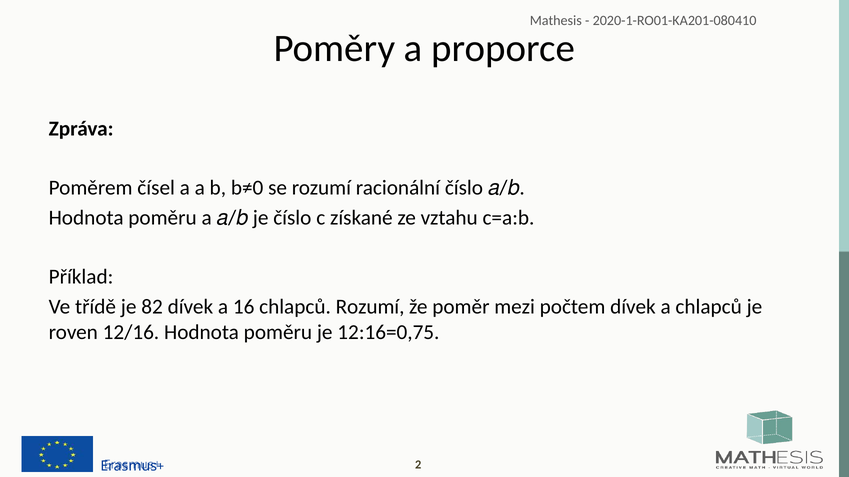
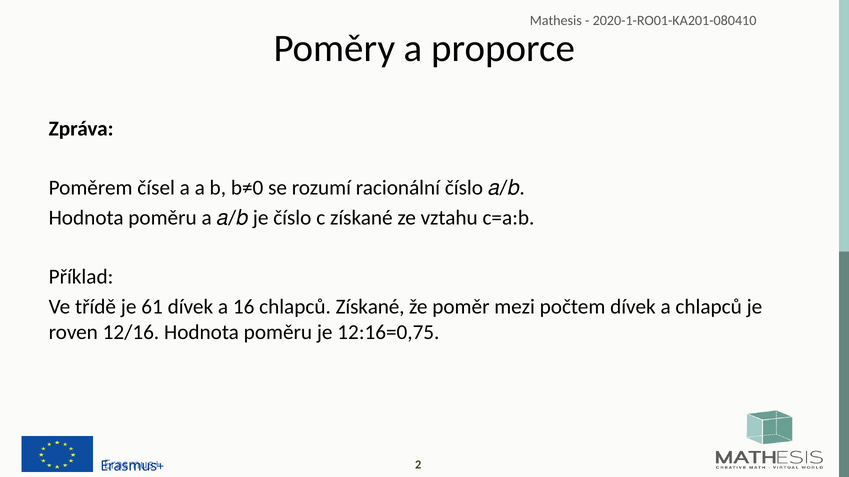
82: 82 -> 61
chlapců Rozumí: Rozumí -> Získané
